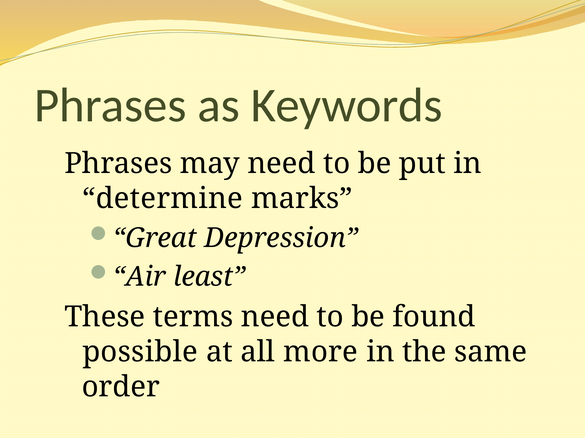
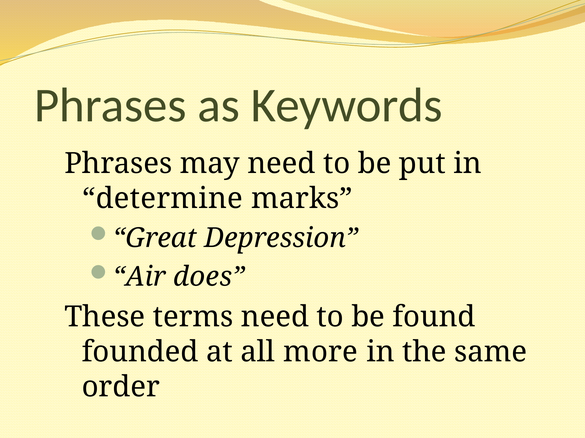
least: least -> does
possible: possible -> founded
